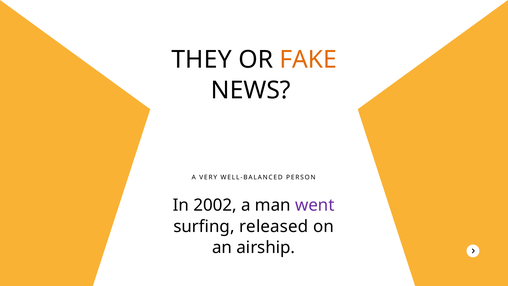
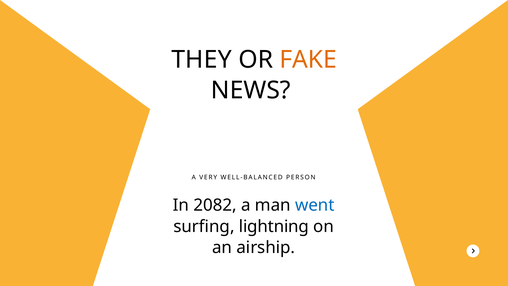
2002: 2002 -> 2082
went colour: purple -> blue
released: released -> lightning
